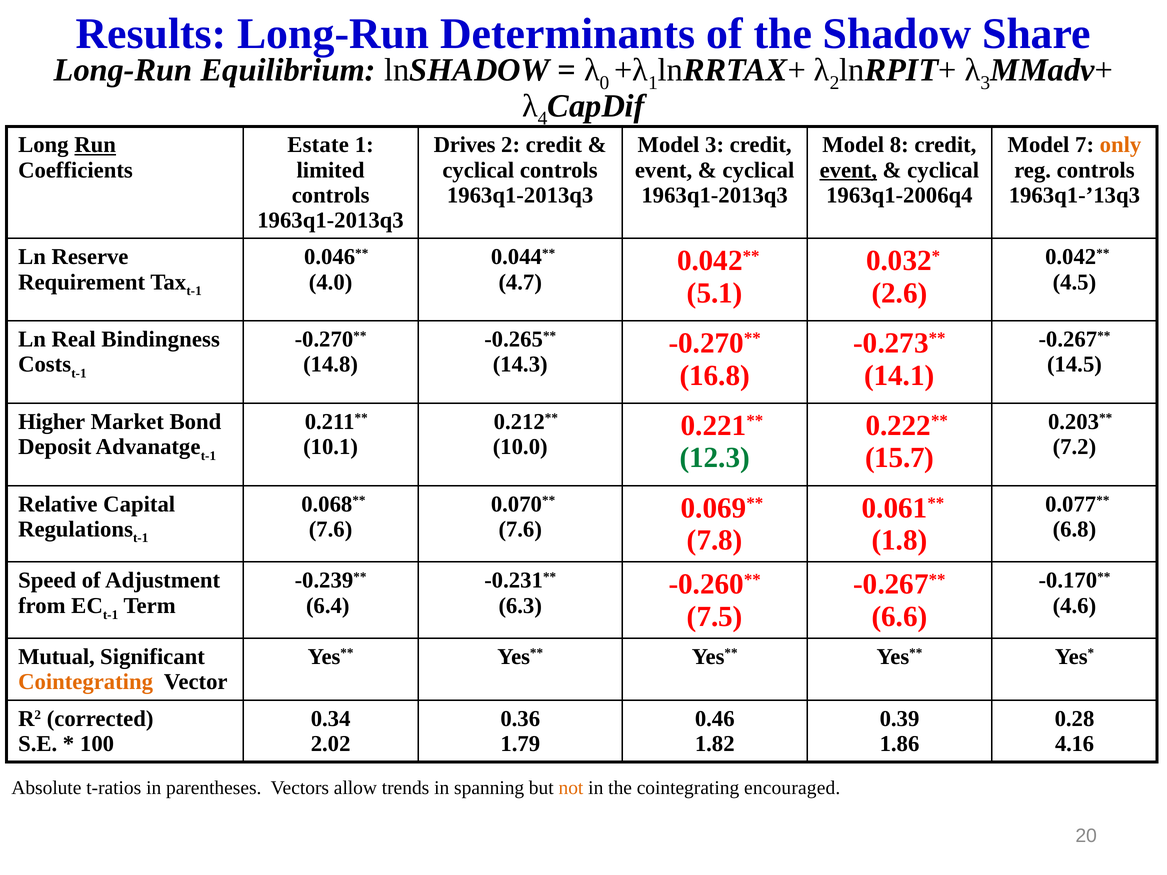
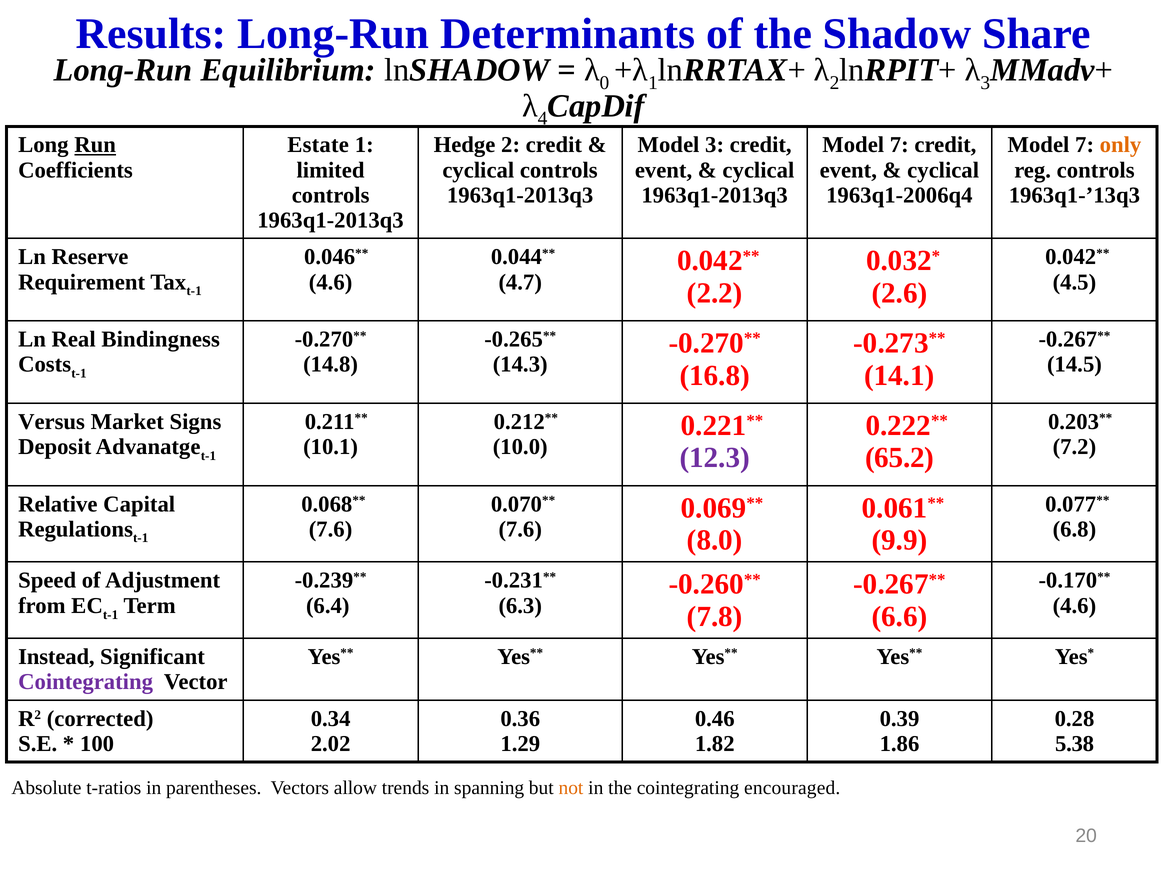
Drives: Drives -> Hedge
8 at (899, 145): 8 -> 7
event at (848, 170) underline: present -> none
4.0 at (331, 282): 4.0 -> 4.6
5.1: 5.1 -> 2.2
Higher: Higher -> Versus
Bond: Bond -> Signs
12.3 colour: green -> purple
15.7: 15.7 -> 65.2
7.8: 7.8 -> 8.0
1.8: 1.8 -> 9.9
7.5: 7.5 -> 7.8
Mutual: Mutual -> Instead
Cointegrating at (86, 682) colour: orange -> purple
1.79: 1.79 -> 1.29
4.16: 4.16 -> 5.38
